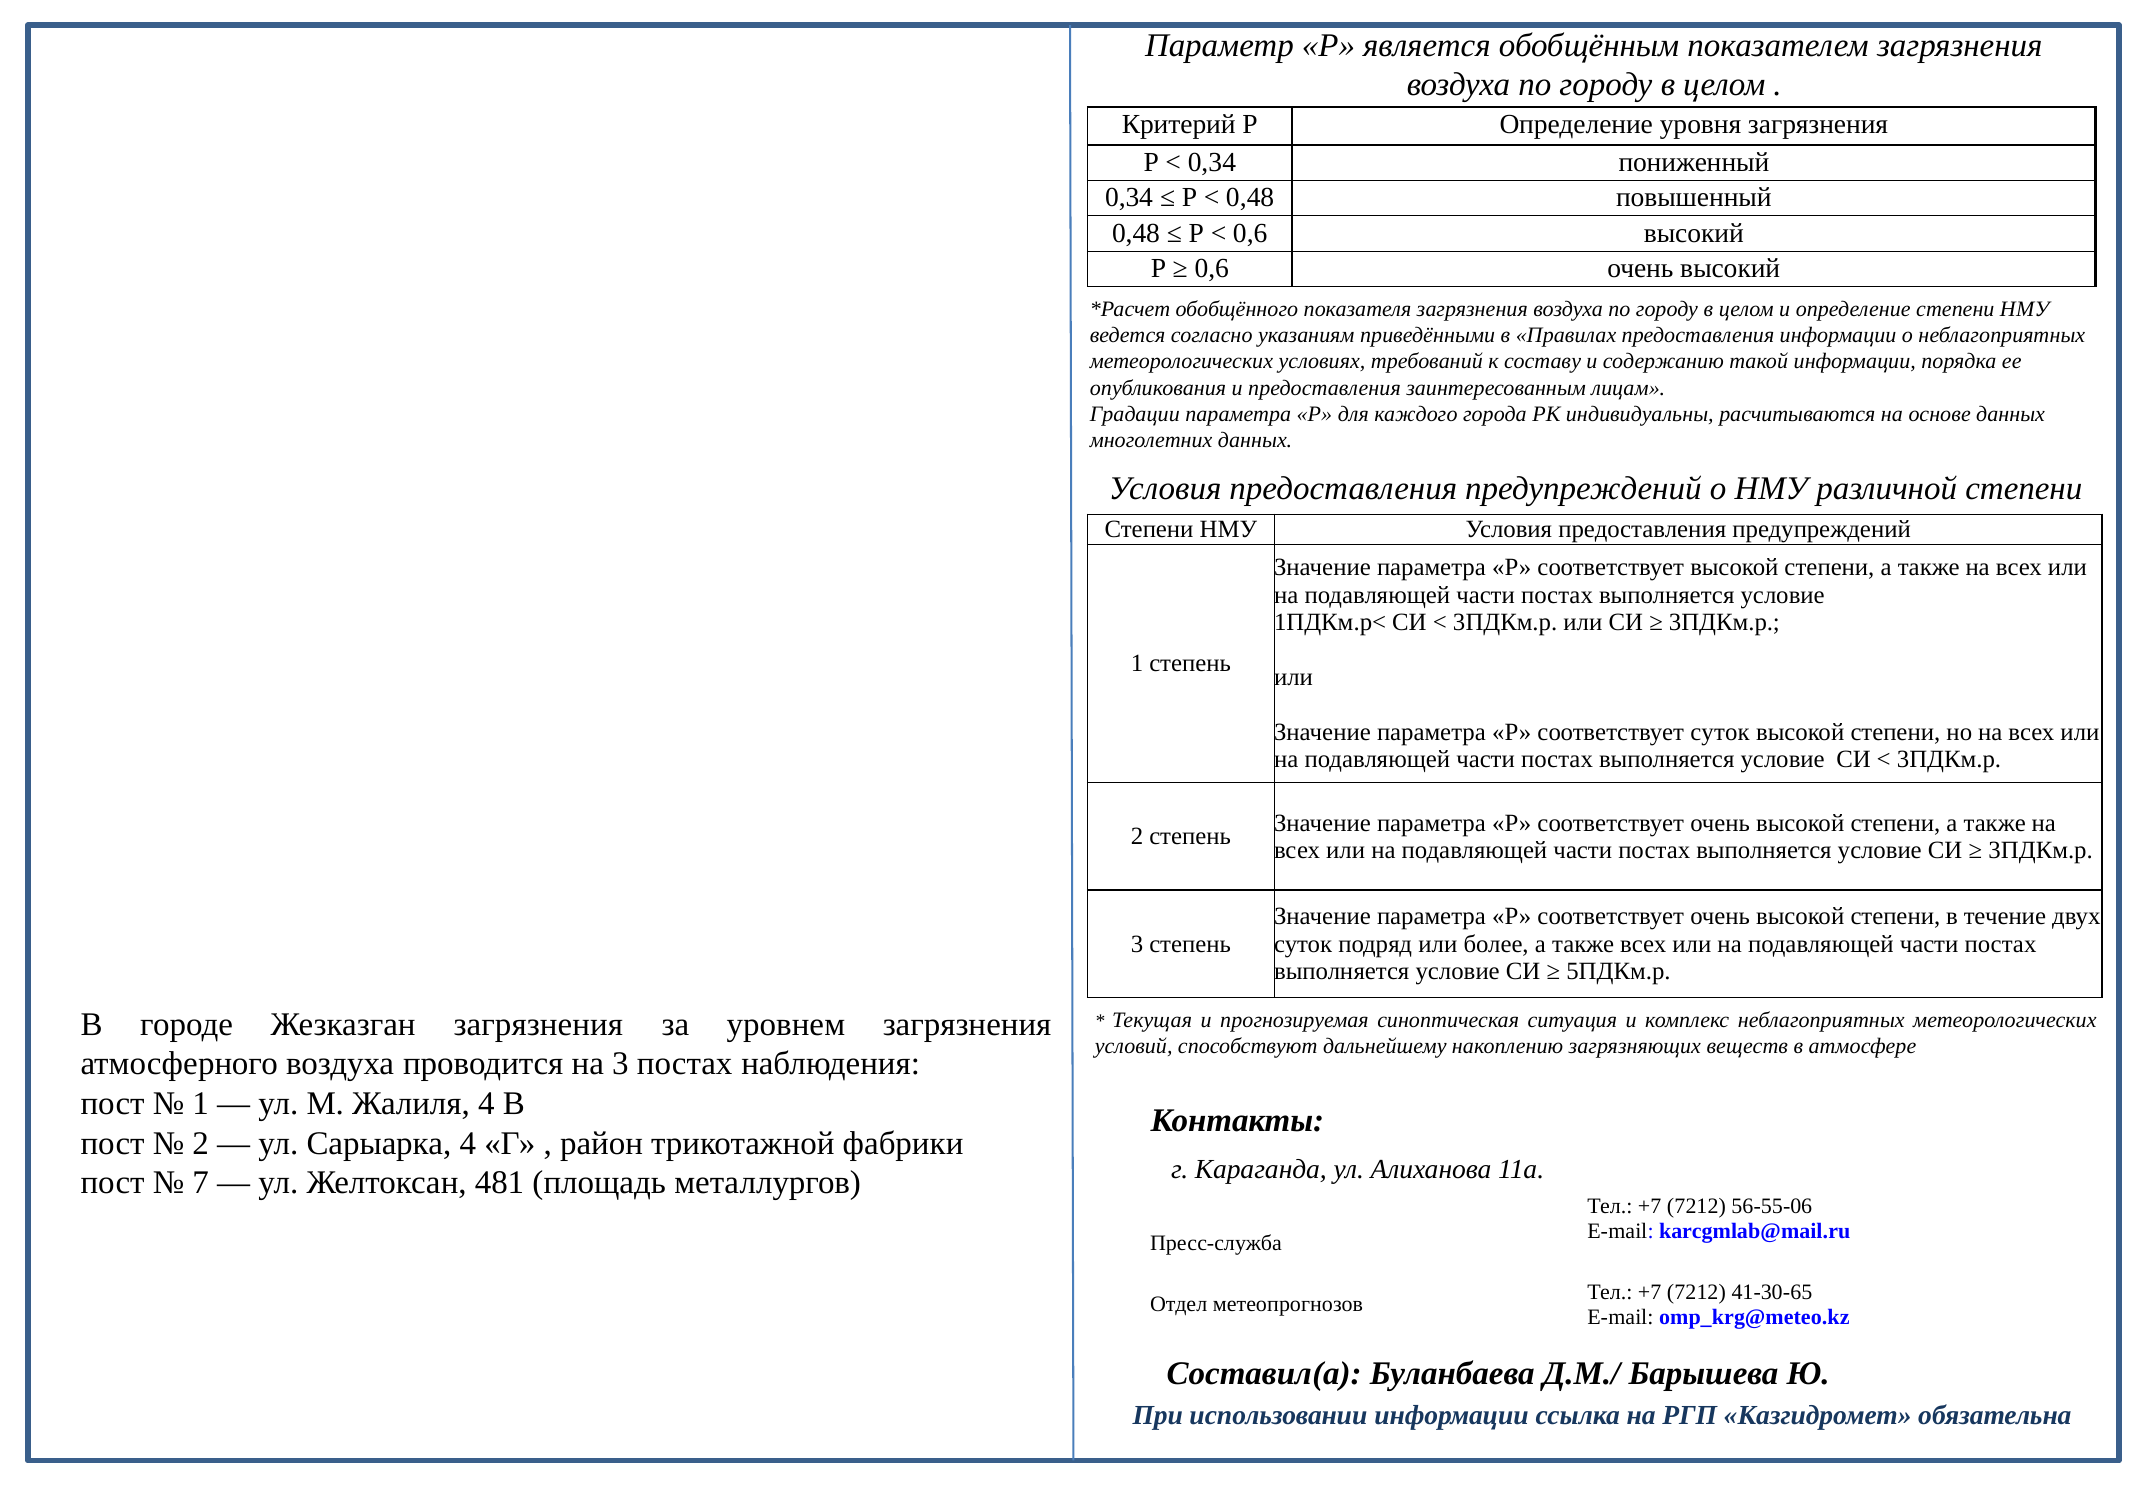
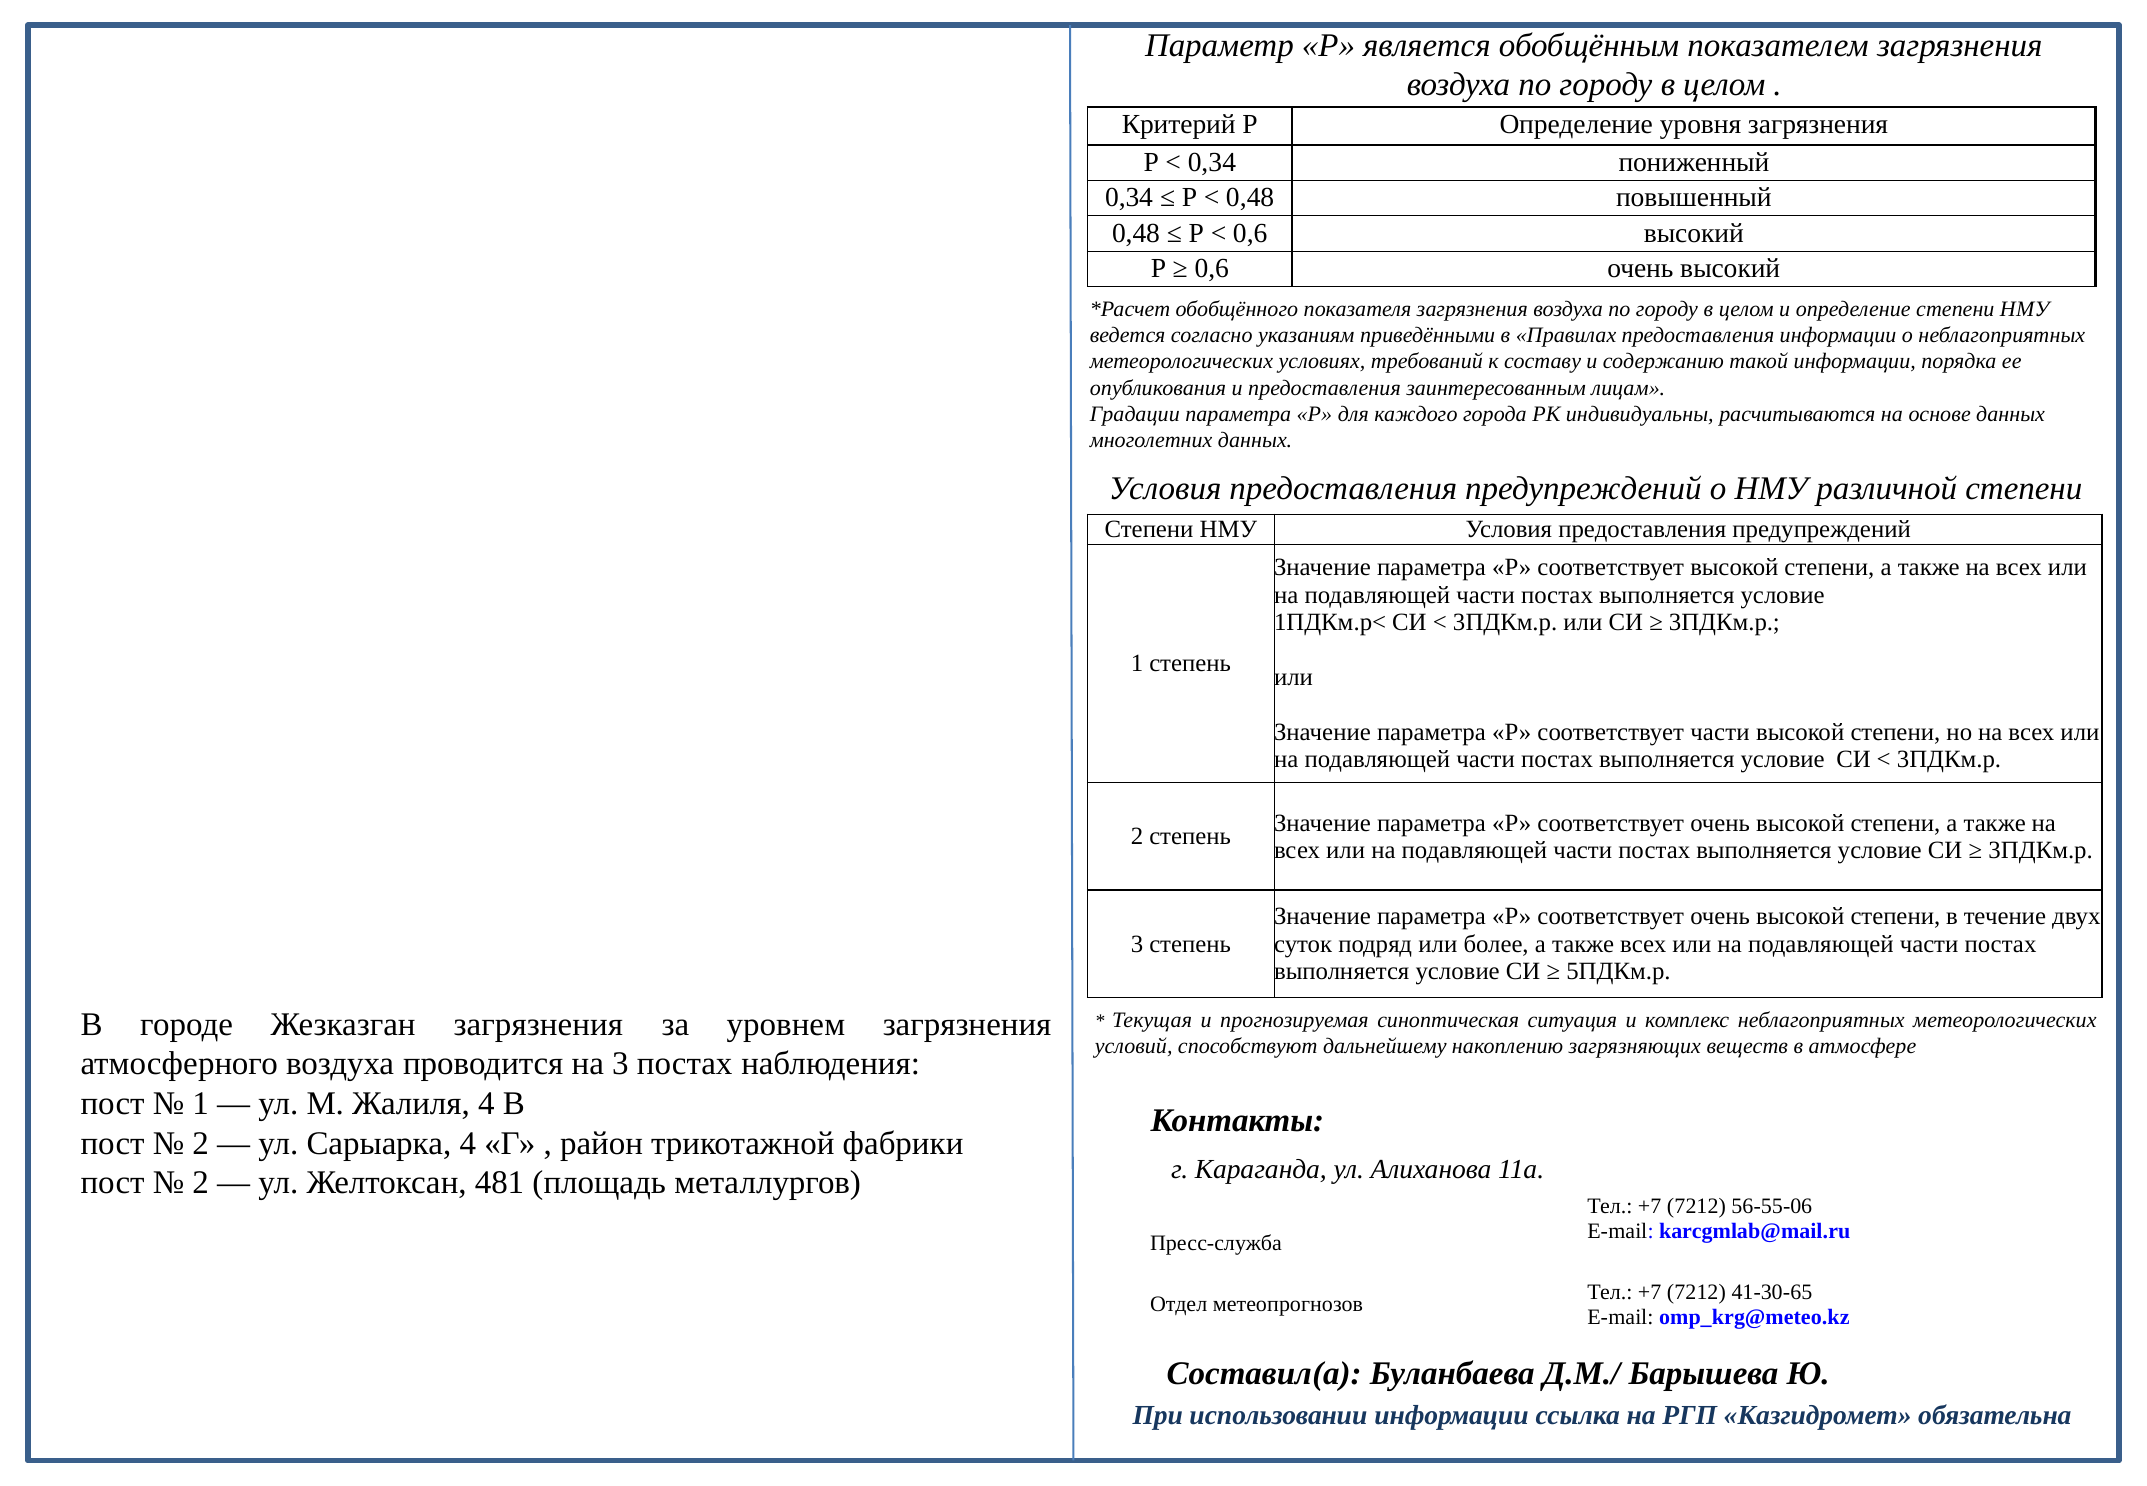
соответствует суток: суток -> части
7 at (201, 1183): 7 -> 2
